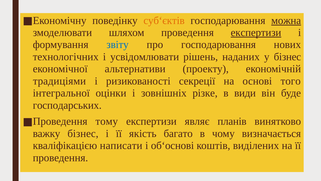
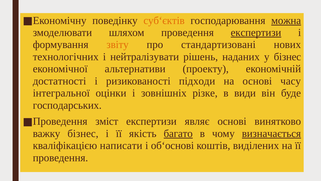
звіту colour: blue -> orange
про господарювання: господарювання -> стандартизовані
усвідомлювати: усвідомлювати -> нейтралізувати
традиціями: традиціями -> достатності
секреції: секреції -> підходи
того: того -> часу
тому: тому -> зміст
являє планів: планів -> основі
багато underline: none -> present
визначається underline: none -> present
